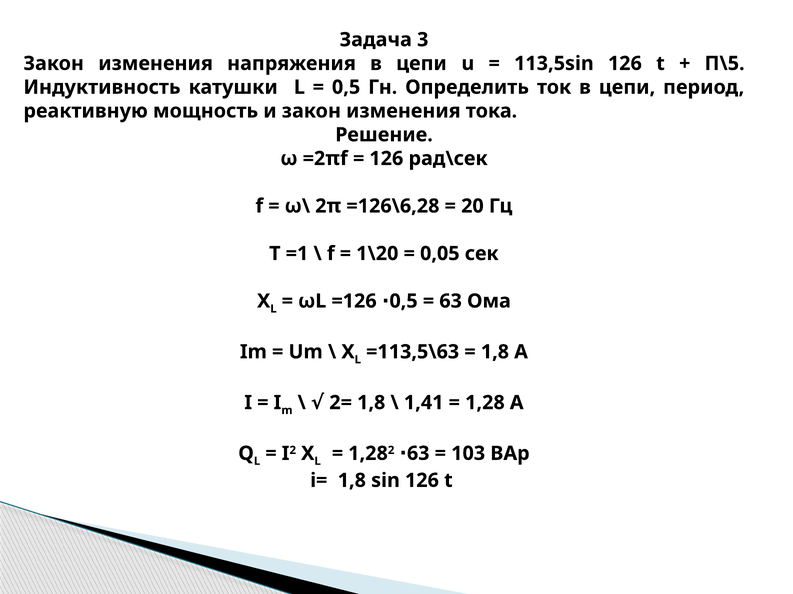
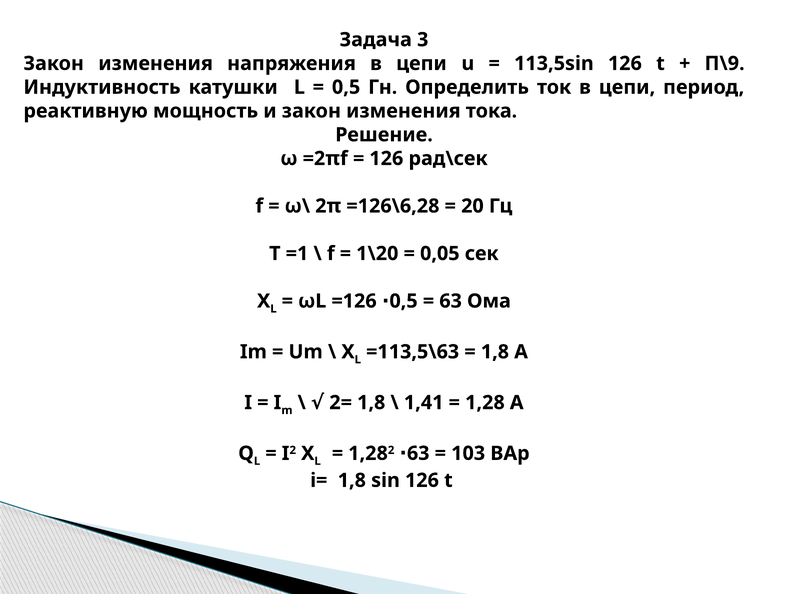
Π\5: Π\5 -> Π\9
